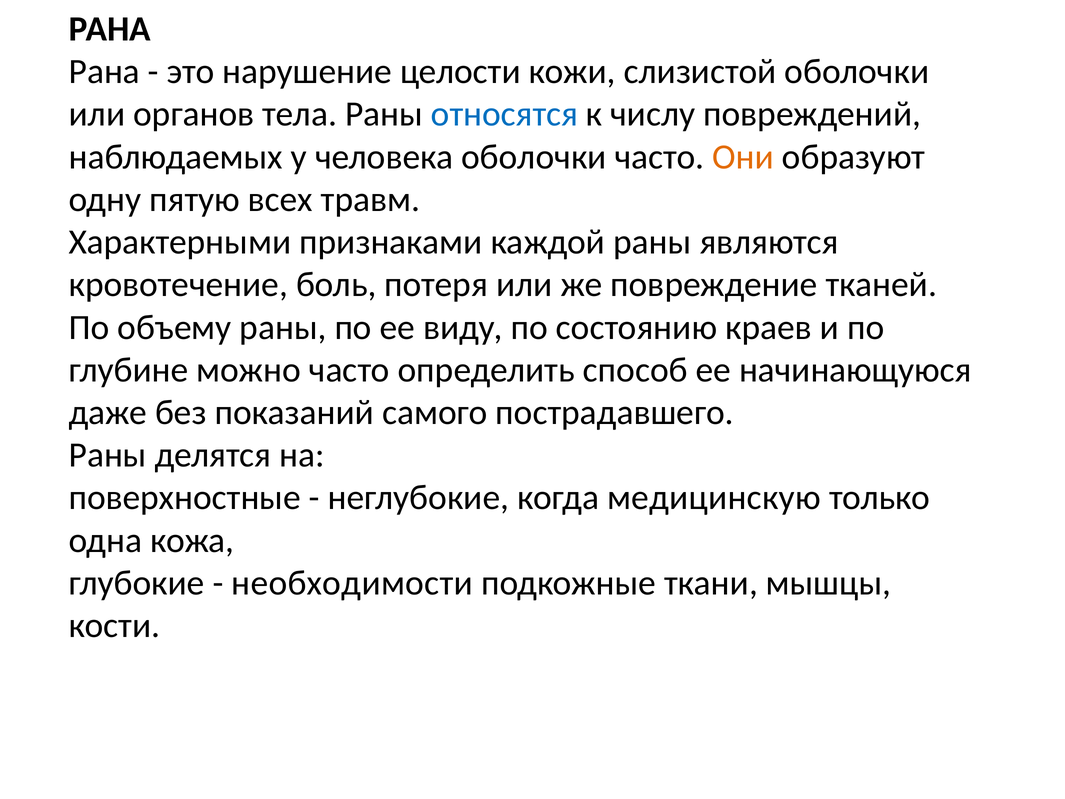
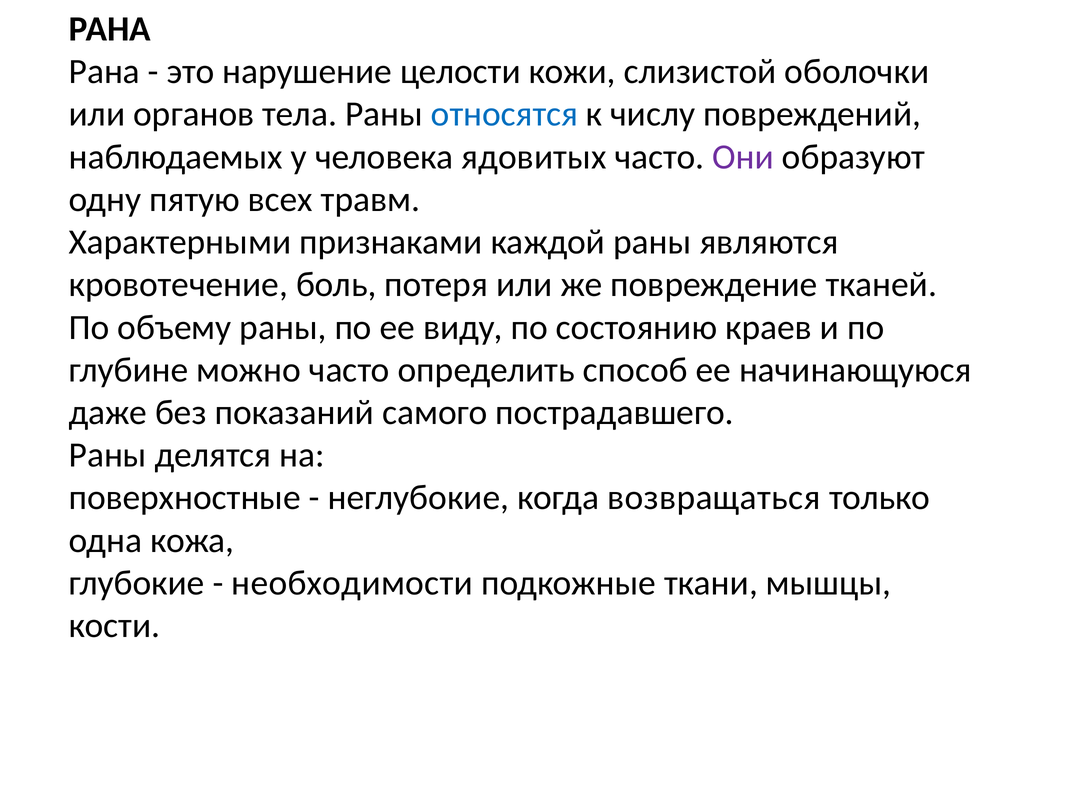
человека оболочки: оболочки -> ядовитых
Они colour: orange -> purple
медицинскую: медицинскую -> возвращаться
